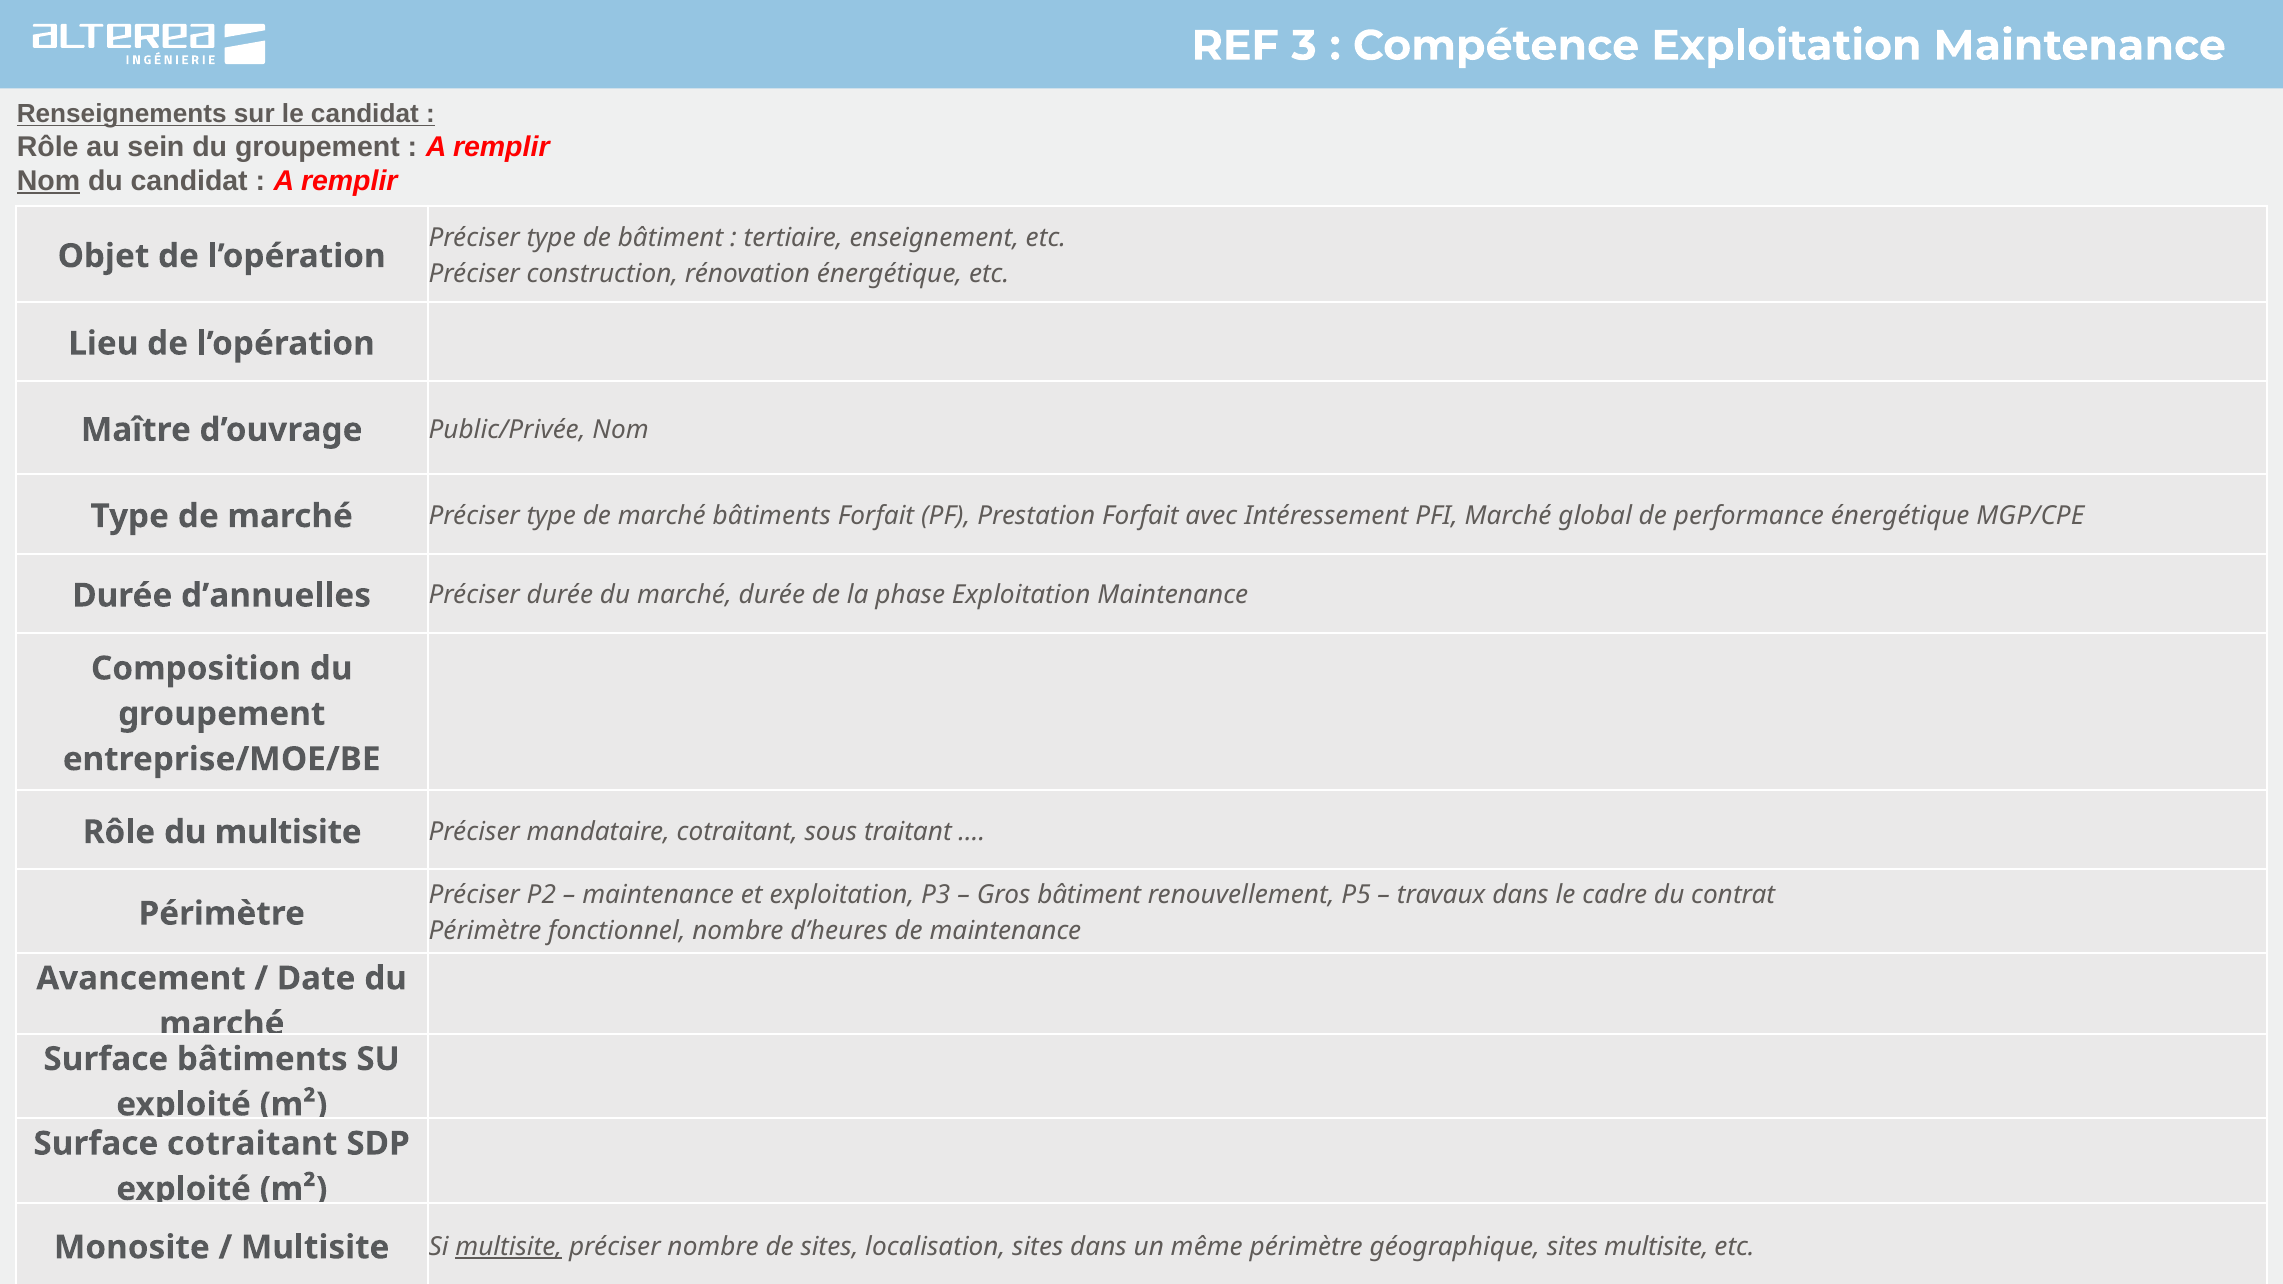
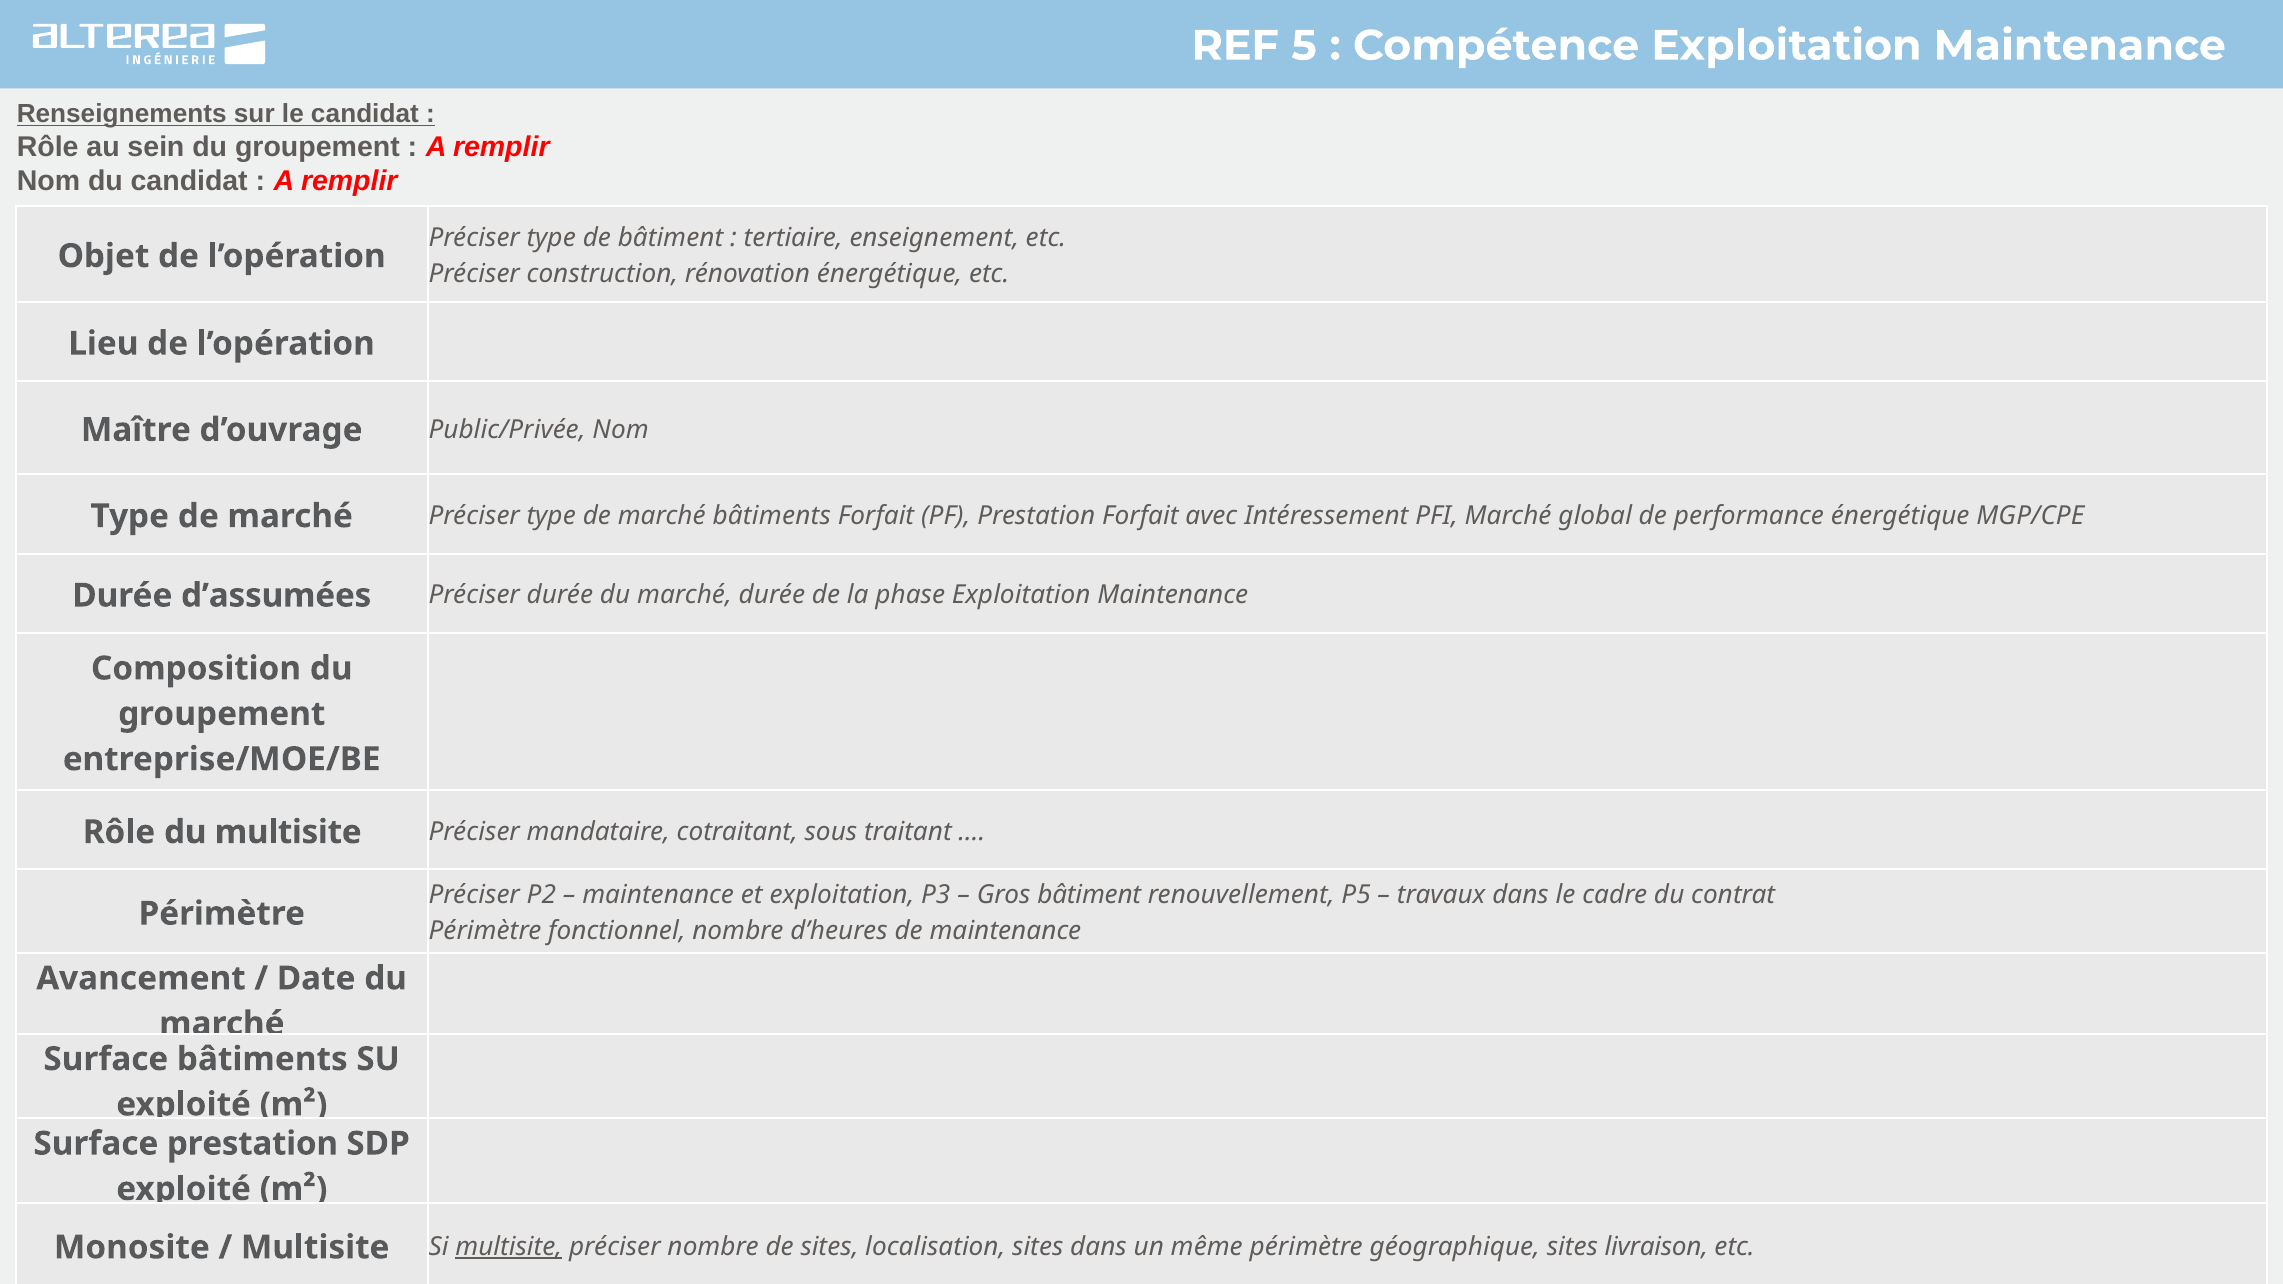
3: 3 -> 5
Nom at (48, 181) underline: present -> none
d’annuelles: d’annuelles -> d’assumées
Surface cotraitant: cotraitant -> prestation
sites multisite: multisite -> livraison
